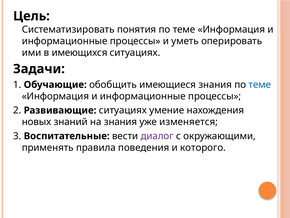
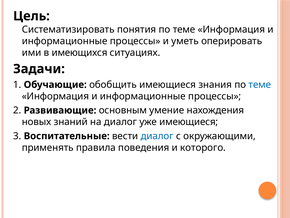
Развивающие ситуациях: ситуациях -> основным
на знания: знания -> диалог
уже изменяется: изменяется -> имеющиеся
диалог at (157, 136) colour: purple -> blue
